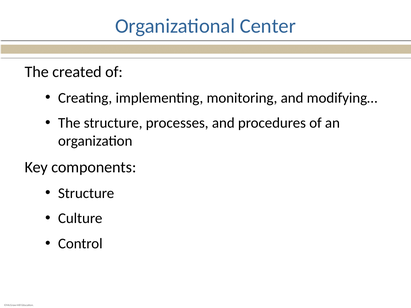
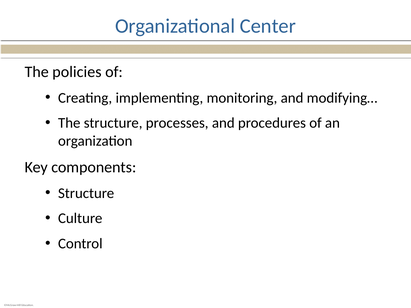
created: created -> policies
